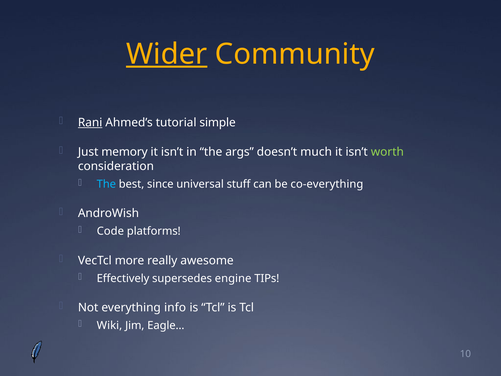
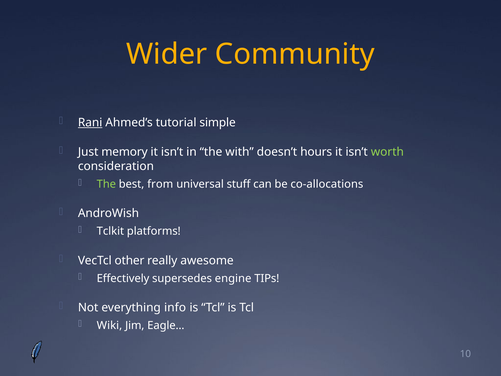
Wider underline: present -> none
args: args -> with
much: much -> hours
The at (106, 184) colour: light blue -> light green
since: since -> from
co-everything: co-everything -> co-allocations
Code: Code -> Tclkit
more: more -> other
